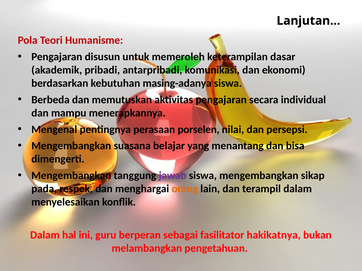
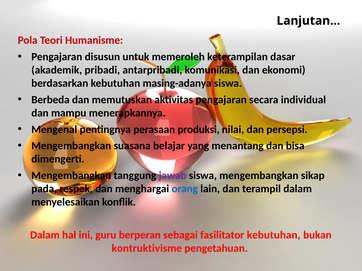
porselen: porselen -> produksi
orang colour: orange -> blue
fasilitator hakikatnya: hakikatnya -> kebutuhan
melambangkan: melambangkan -> kontruktivisme
